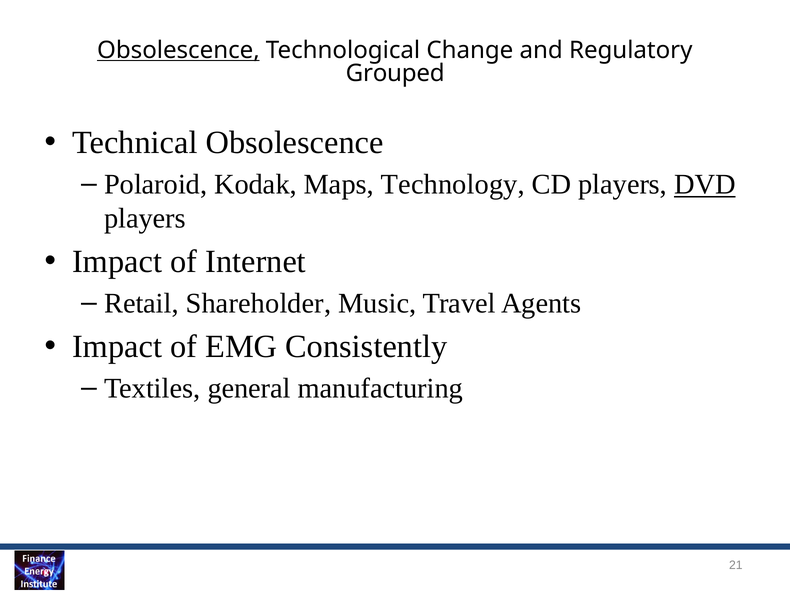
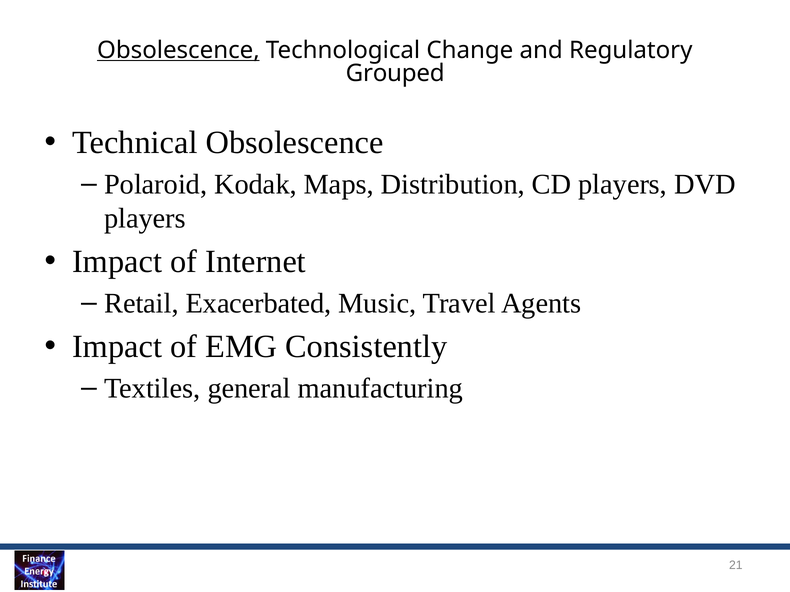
Technology: Technology -> Distribution
DVD underline: present -> none
Shareholder: Shareholder -> Exacerbated
